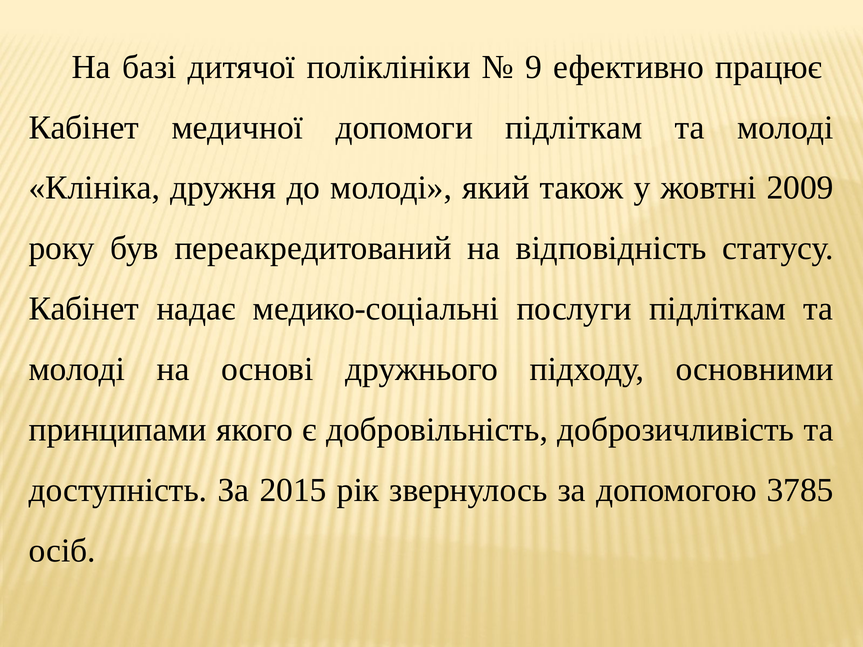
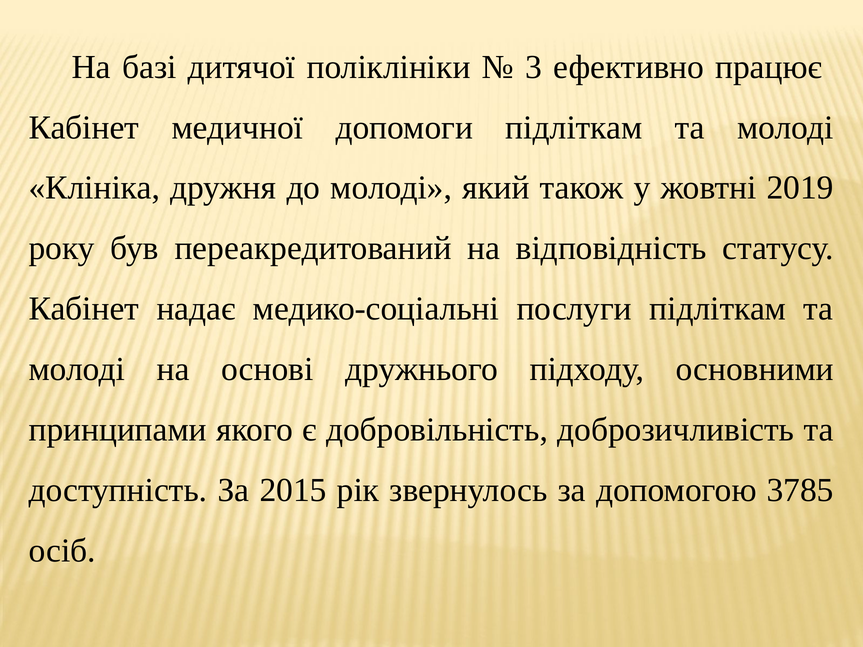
9: 9 -> 3
2009: 2009 -> 2019
